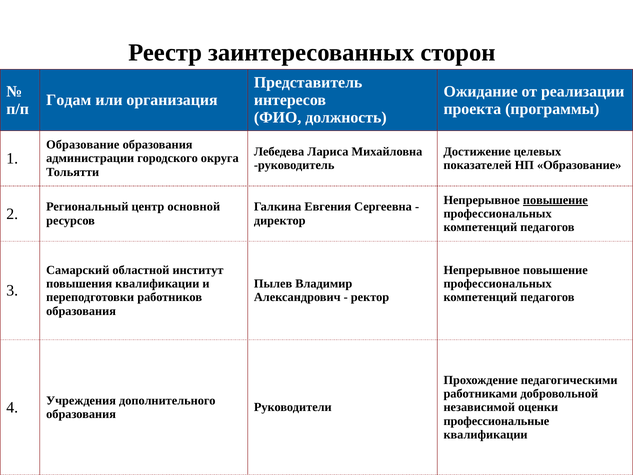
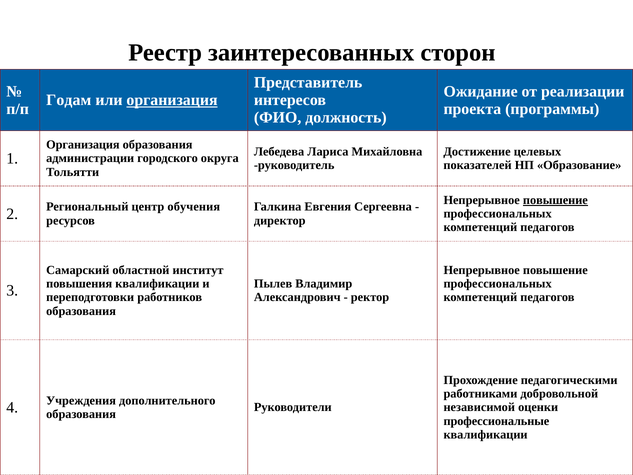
организация at (172, 100) underline: none -> present
Образование at (83, 145): Образование -> Организация
основной: основной -> обучения
